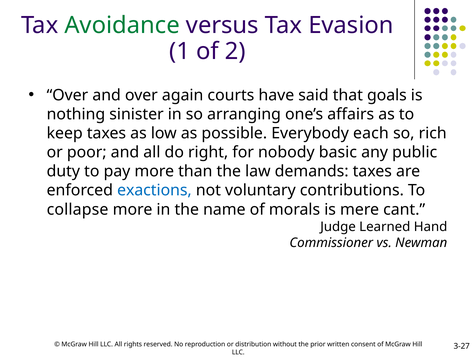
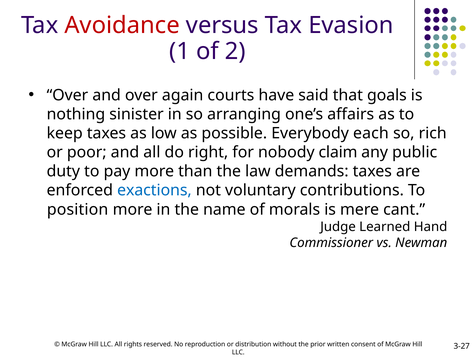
Avoidance colour: green -> red
basic: basic -> claim
collapse: collapse -> position
